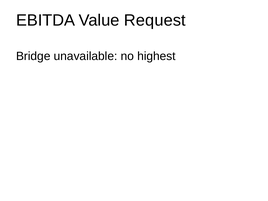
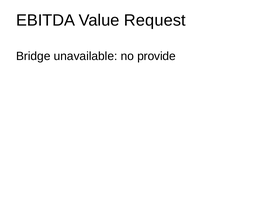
highest: highest -> provide
